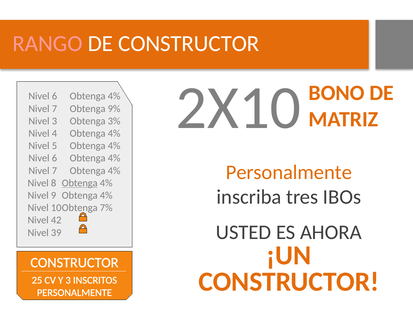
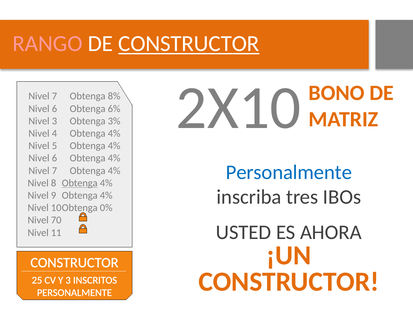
CONSTRUCTOR at (189, 44) underline: none -> present
6 at (54, 96): 6 -> 7
4% at (114, 96): 4% -> 8%
7 at (54, 109): 7 -> 6
9%: 9% -> 6%
Personalmente at (289, 172) colour: orange -> blue
7%: 7% -> 0%
42: 42 -> 70
39: 39 -> 11
